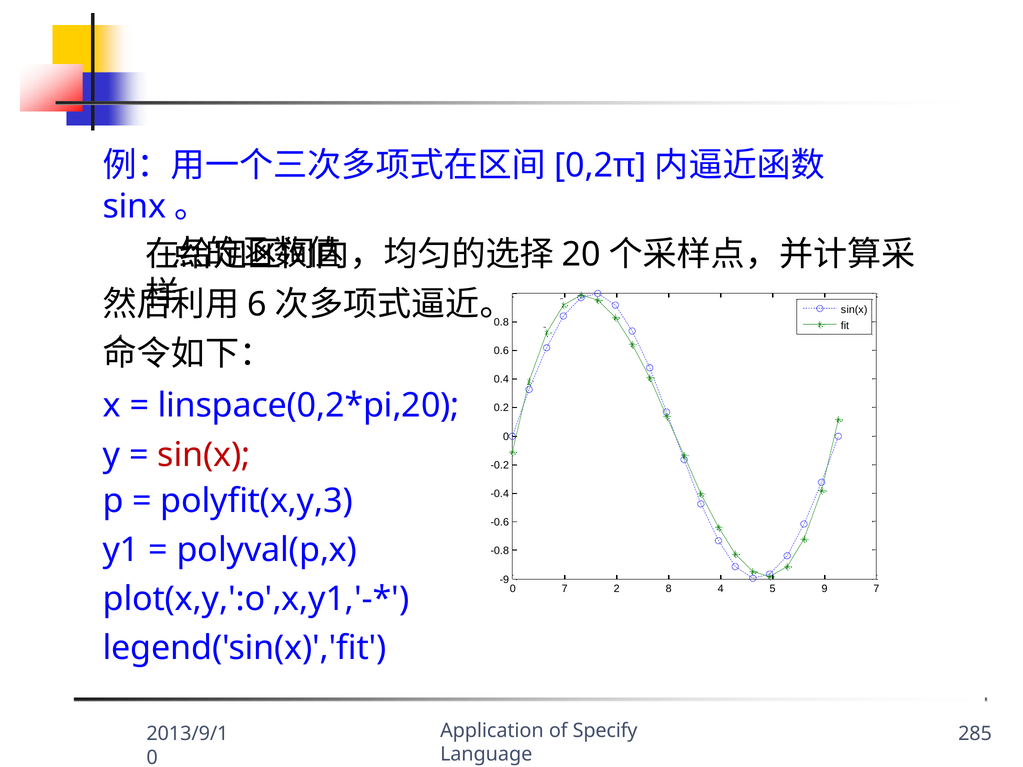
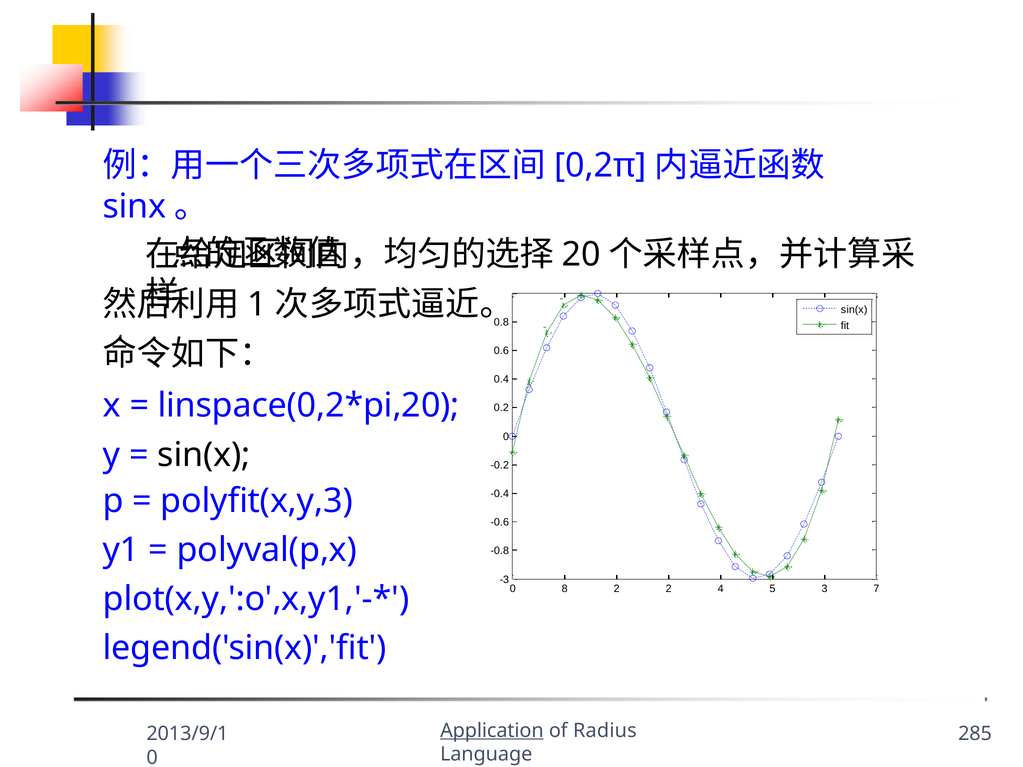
6 at (257, 305): 6 -> 1
sin(x at (204, 455) colour: red -> black
-9: -9 -> -3
0 7: 7 -> 8
2 8: 8 -> 2
9: 9 -> 3
Application underline: none -> present
Specify: Specify -> Radius
